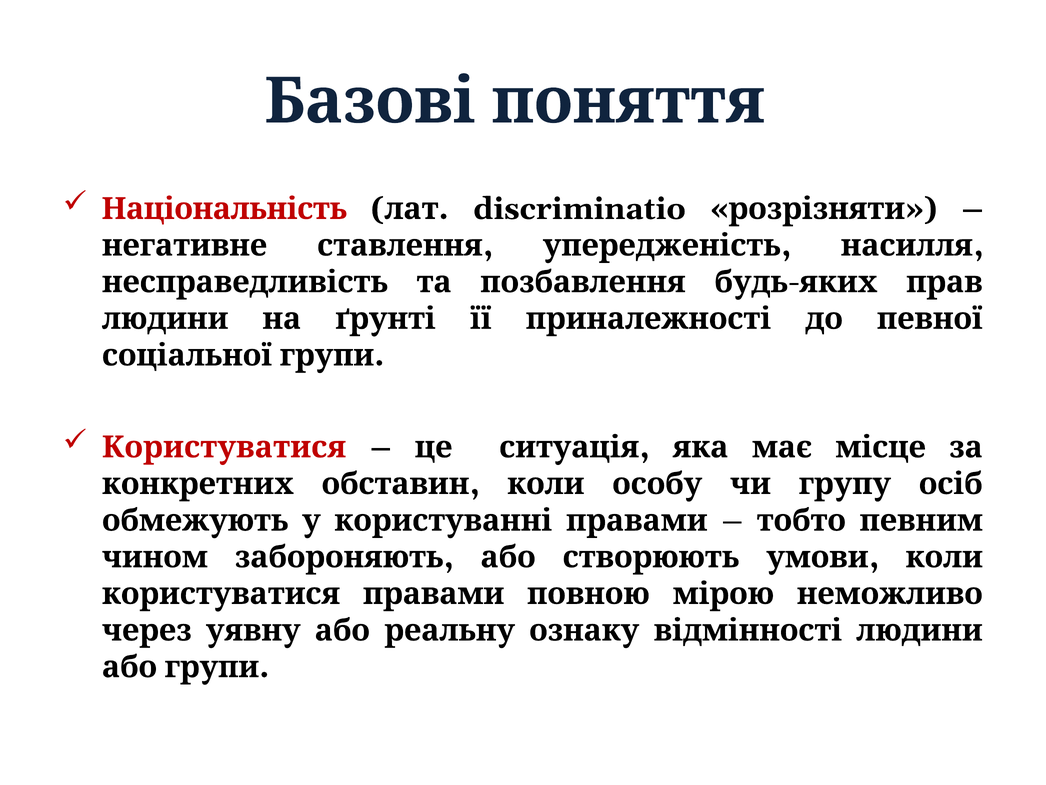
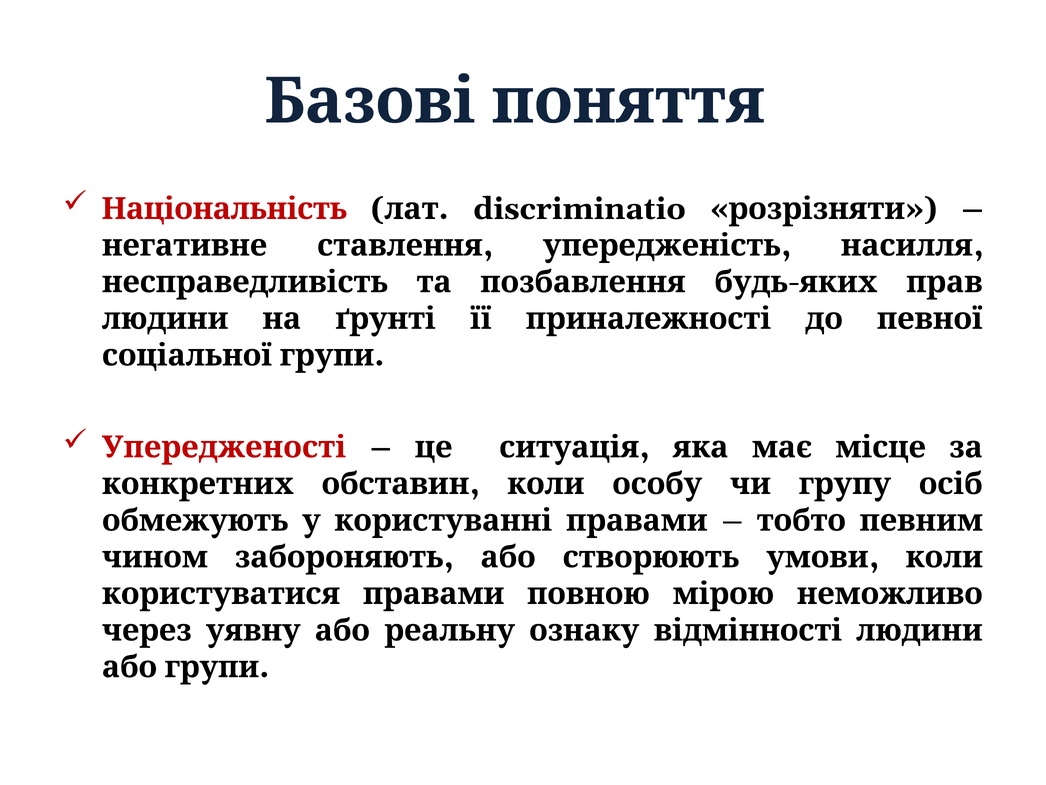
Користуватися at (224, 447): Користуватися -> Упередженості
